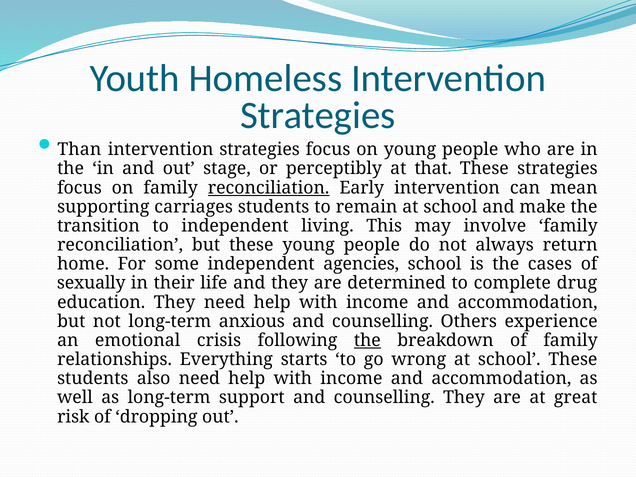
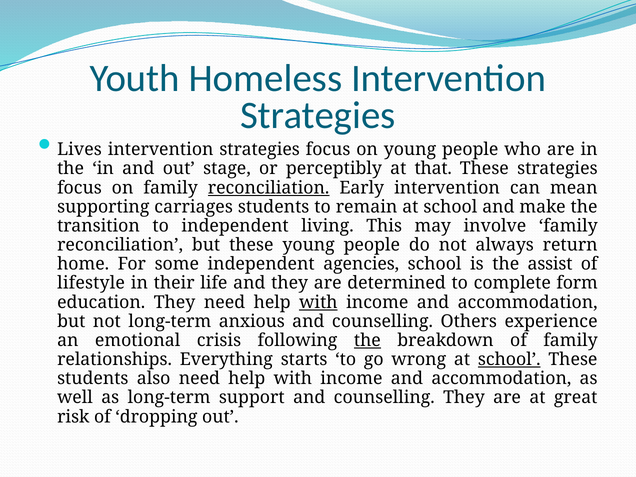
Than: Than -> Lives
cases: cases -> assist
sexually: sexually -> lifestyle
drug: drug -> form
with at (318, 302) underline: none -> present
school at (509, 359) underline: none -> present
